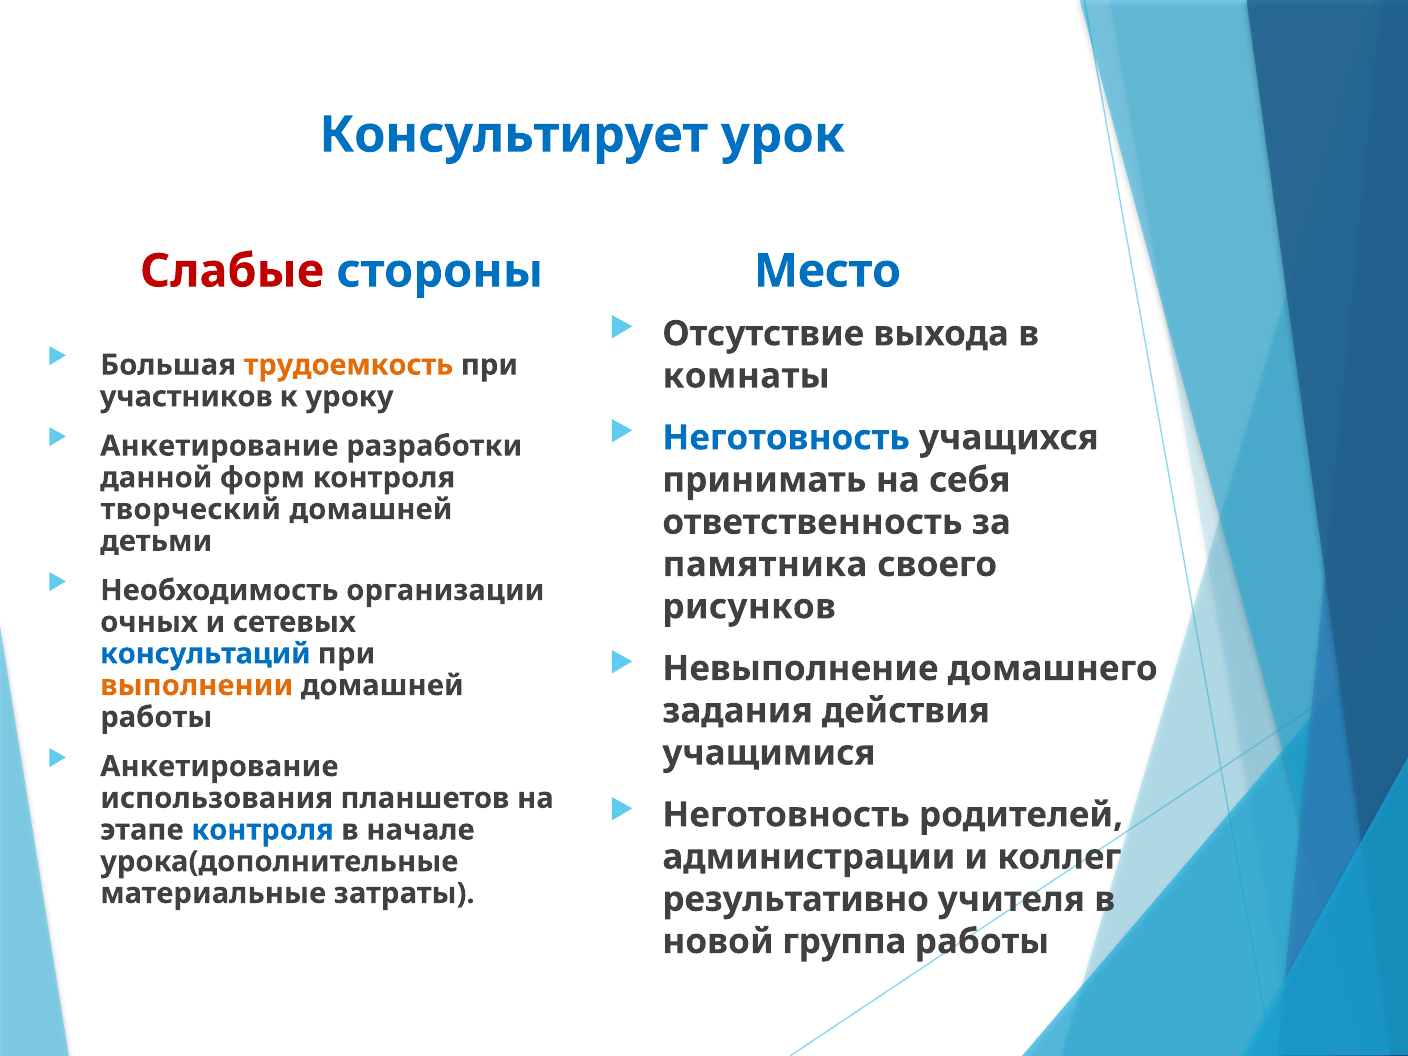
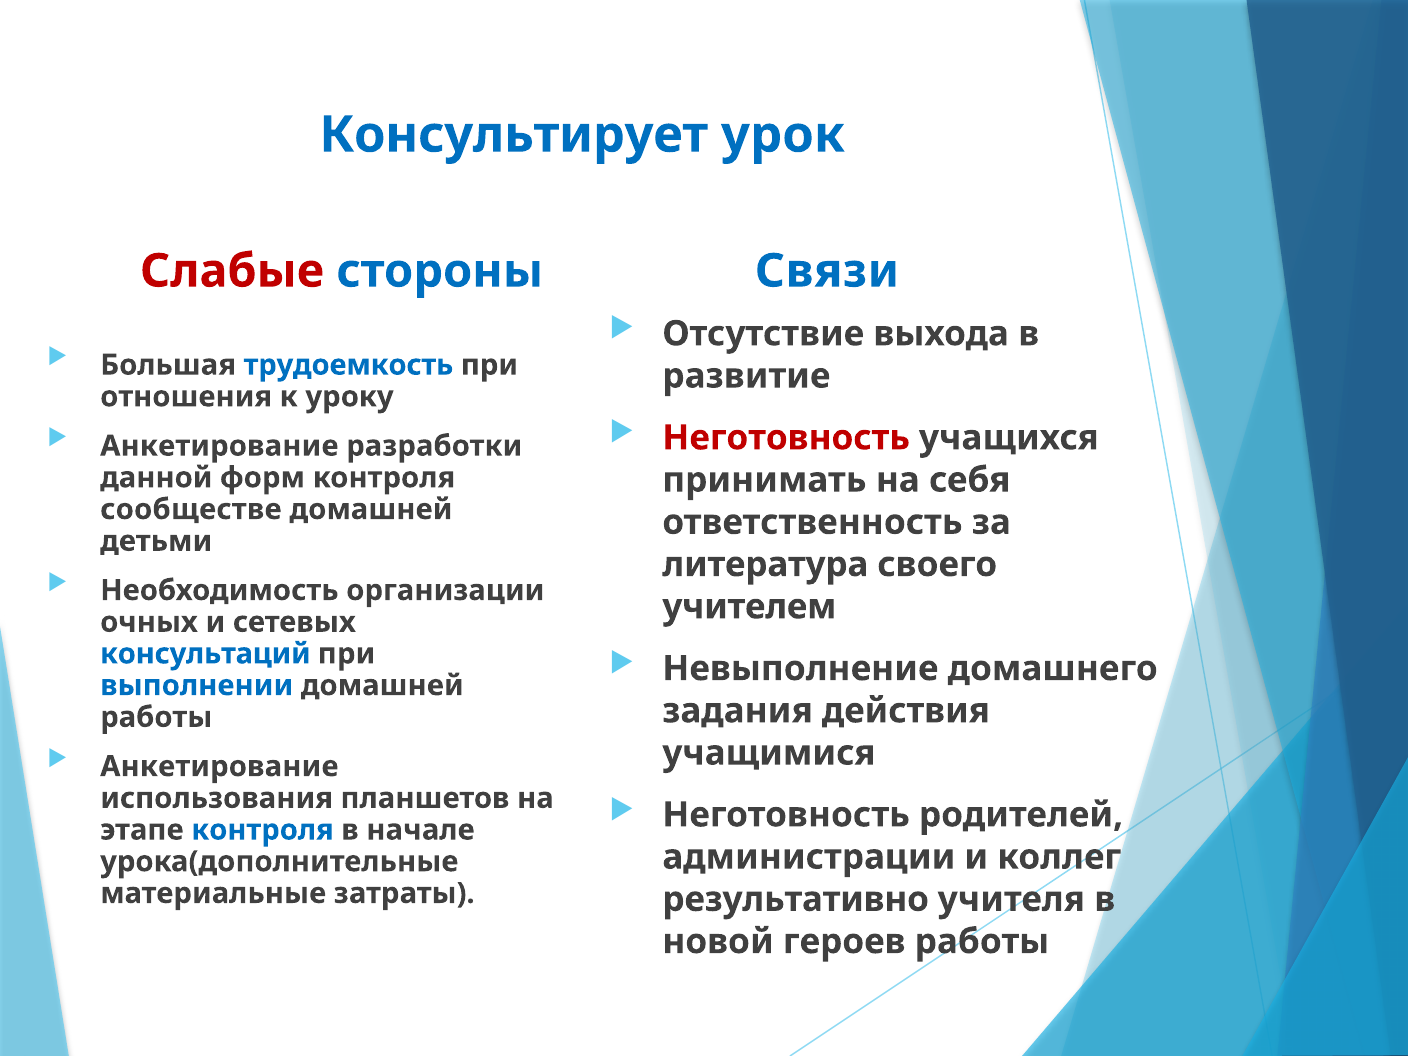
Место: Место -> Связи
трудоемкость colour: orange -> blue
комнаты: комнаты -> развитие
участников: участников -> отношения
Неготовность at (786, 438) colour: blue -> red
творческий: творческий -> сообществе
памятника: памятника -> литература
рисунков: рисунков -> учителем
выполнении colour: orange -> blue
группа: группа -> героев
